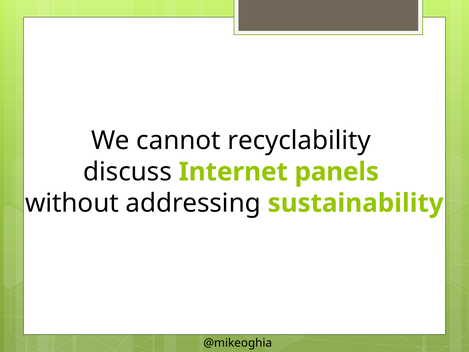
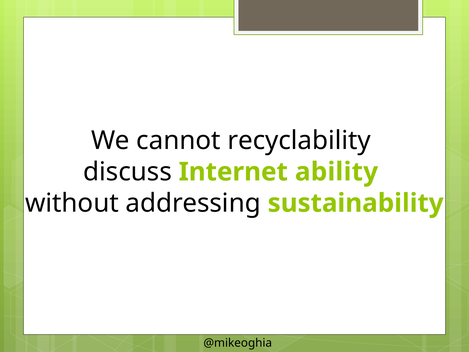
panels: panels -> ability
